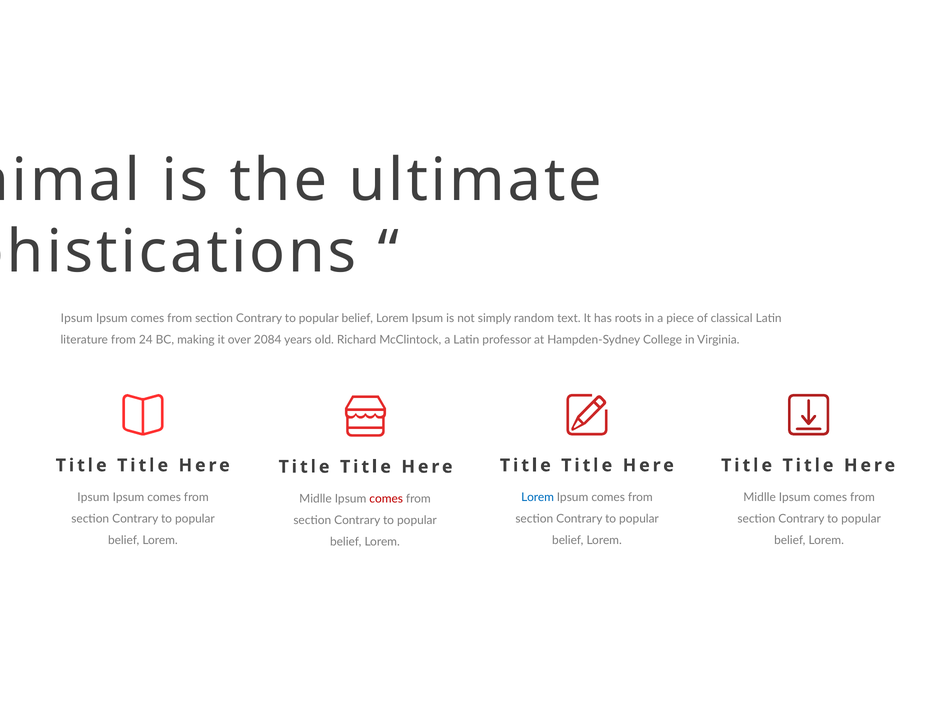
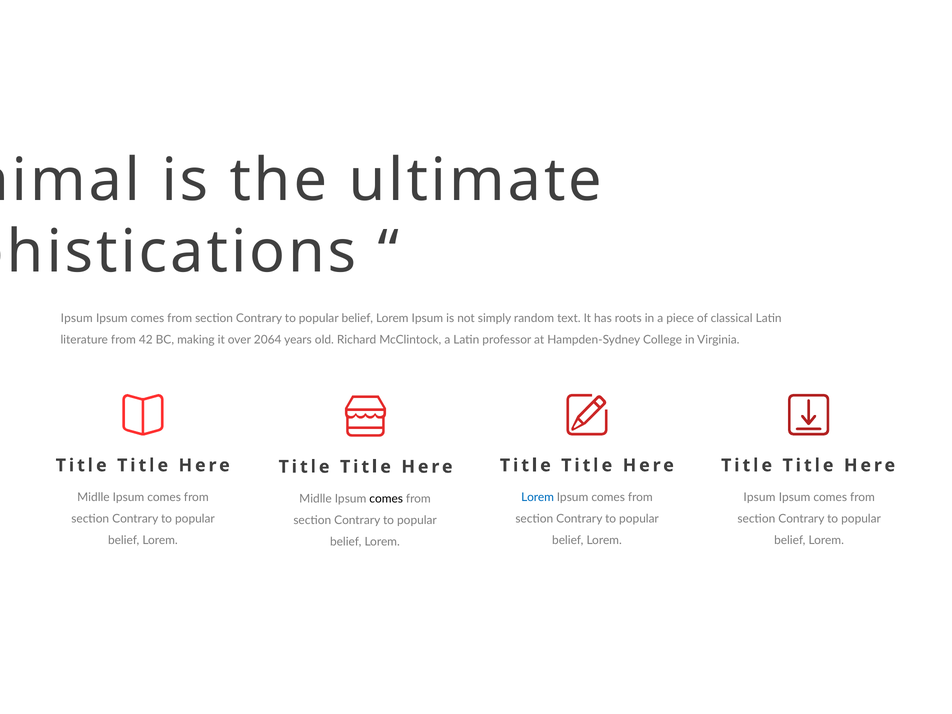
24: 24 -> 42
2084: 2084 -> 2064
Ipsum at (93, 497): Ipsum -> Midlle
Midlle at (760, 497): Midlle -> Ipsum
comes at (386, 499) colour: red -> black
